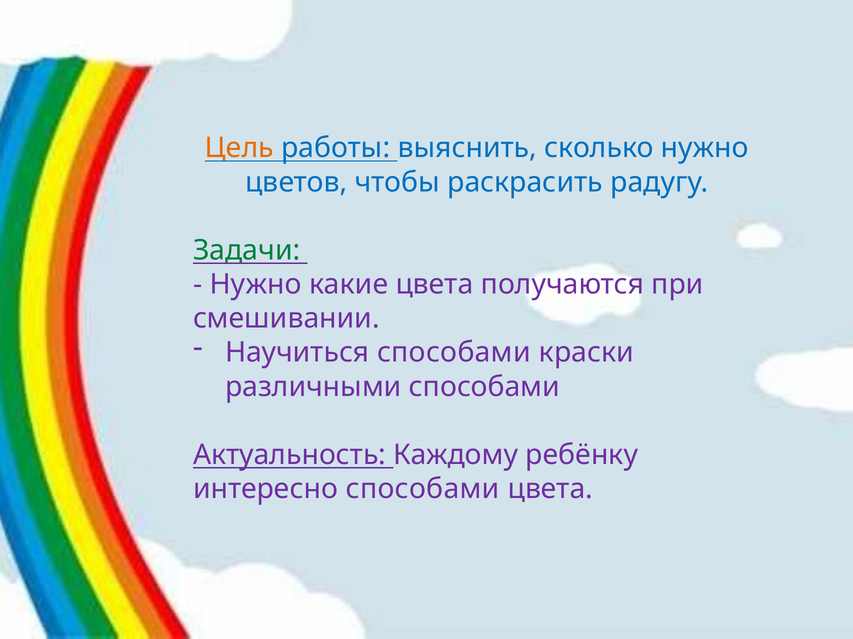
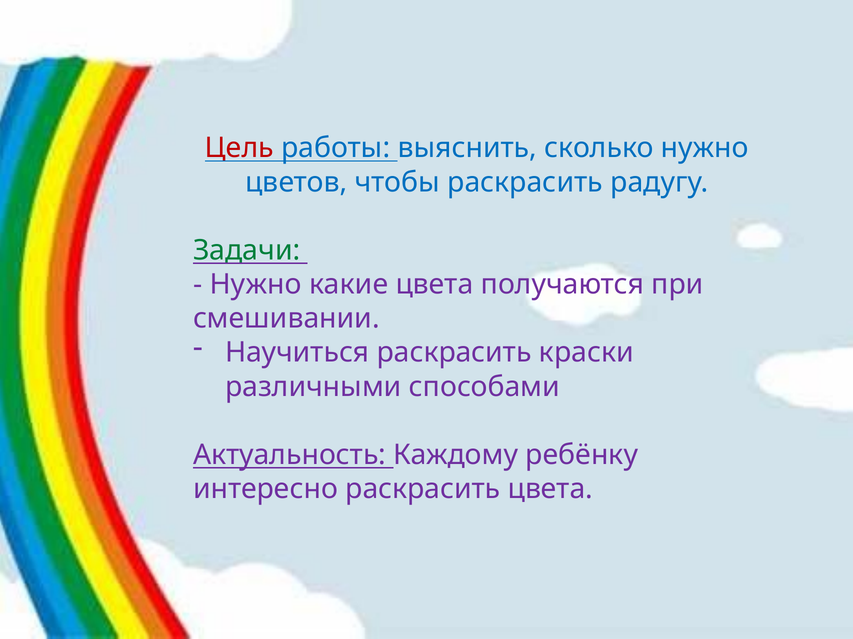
Цель colour: orange -> red
Научиться способами: способами -> раскрасить
интересно способами: способами -> раскрасить
